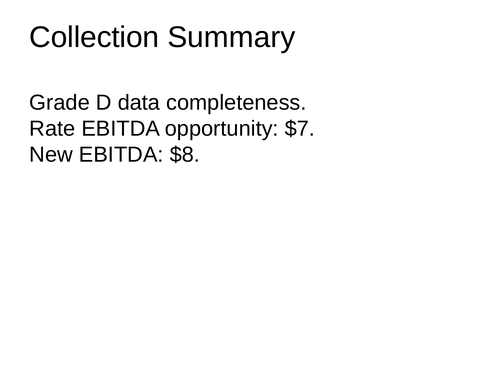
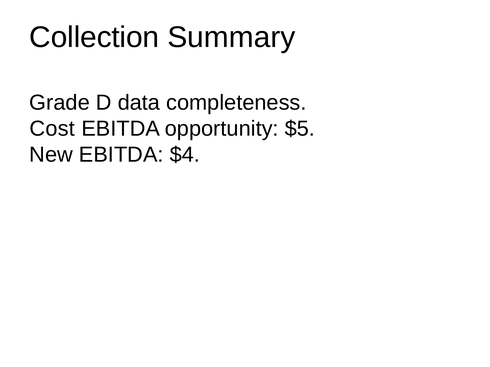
Rate: Rate -> Cost
$7: $7 -> $5
$8: $8 -> $4
